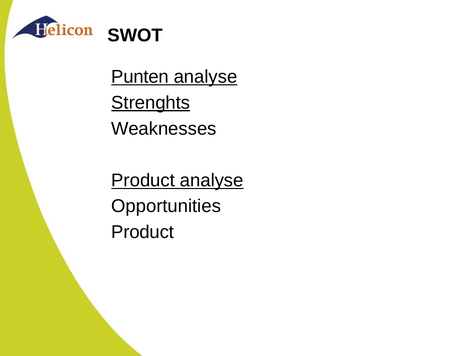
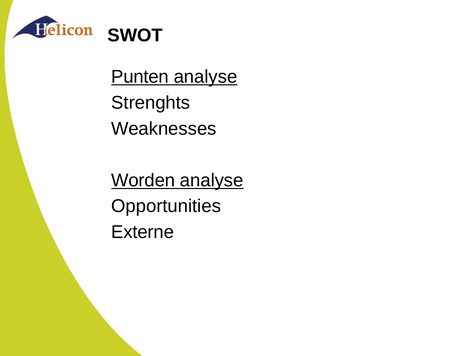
Strenghts underline: present -> none
Product at (143, 180): Product -> Worden
Product at (143, 232): Product -> Externe
